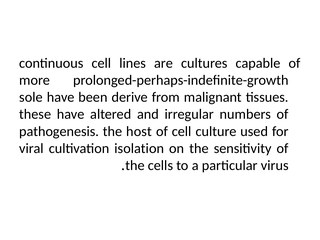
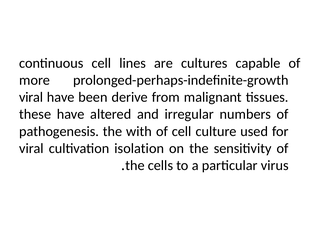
sole at (31, 97): sole -> viral
host: host -> with
